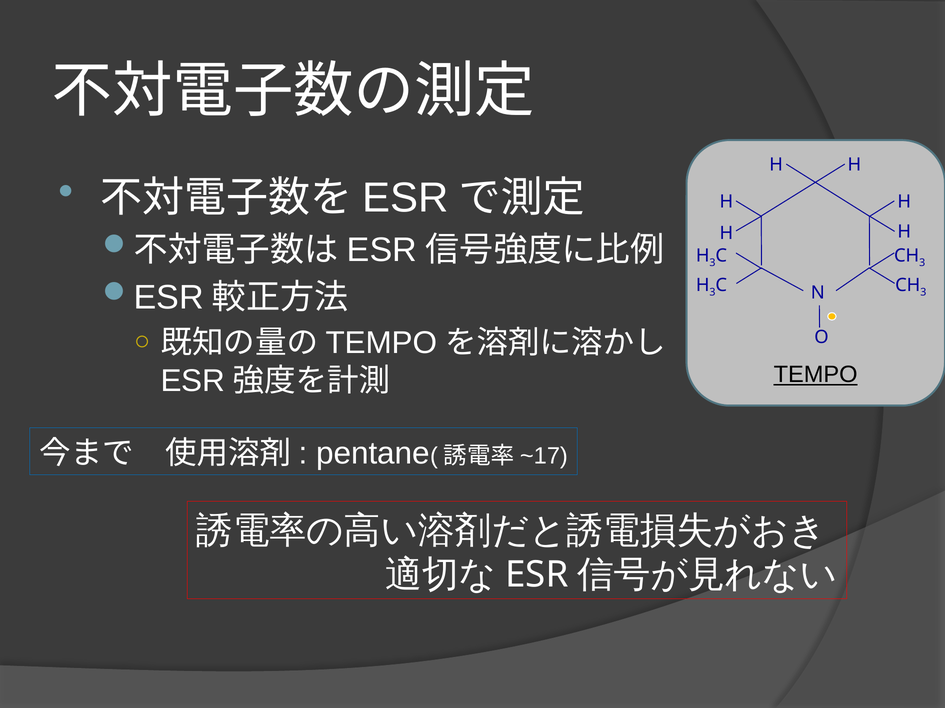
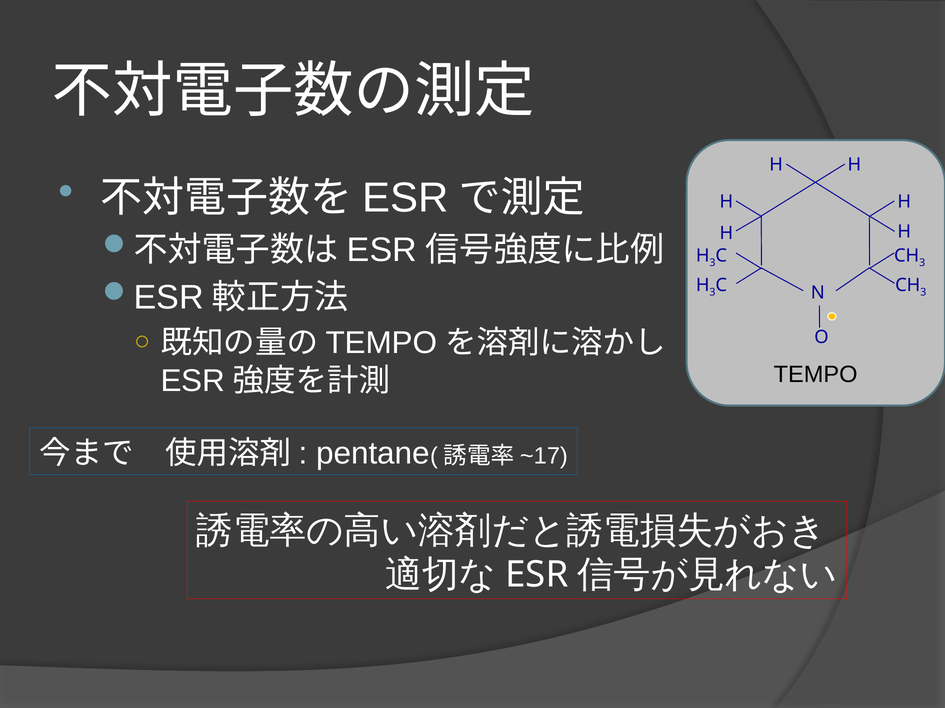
TEMPO underline: present -> none
